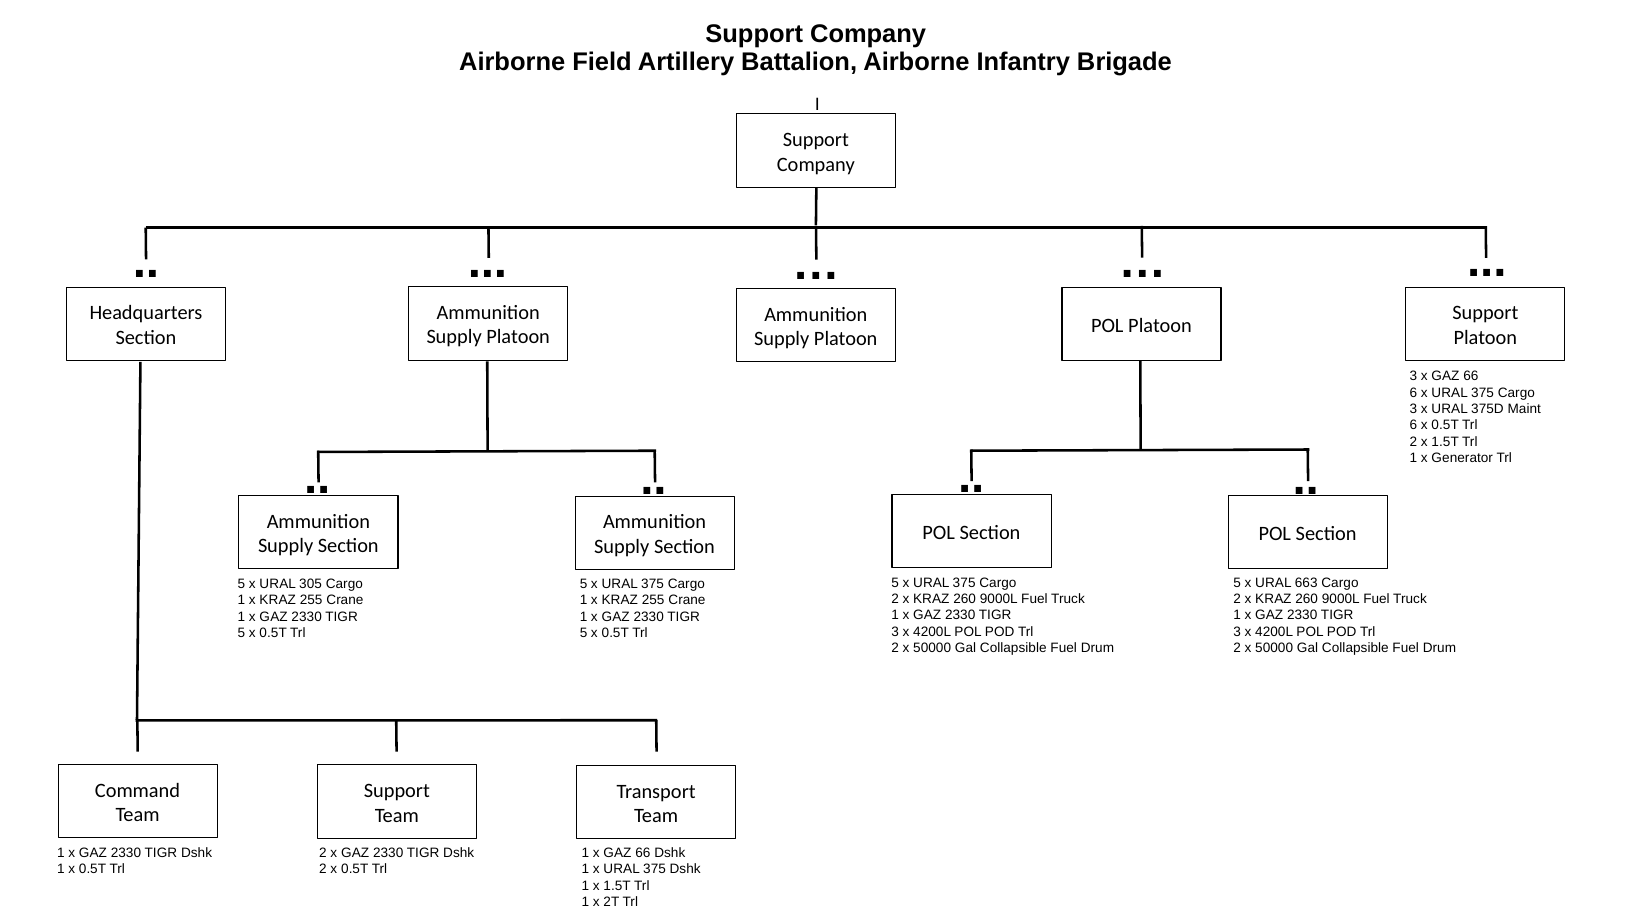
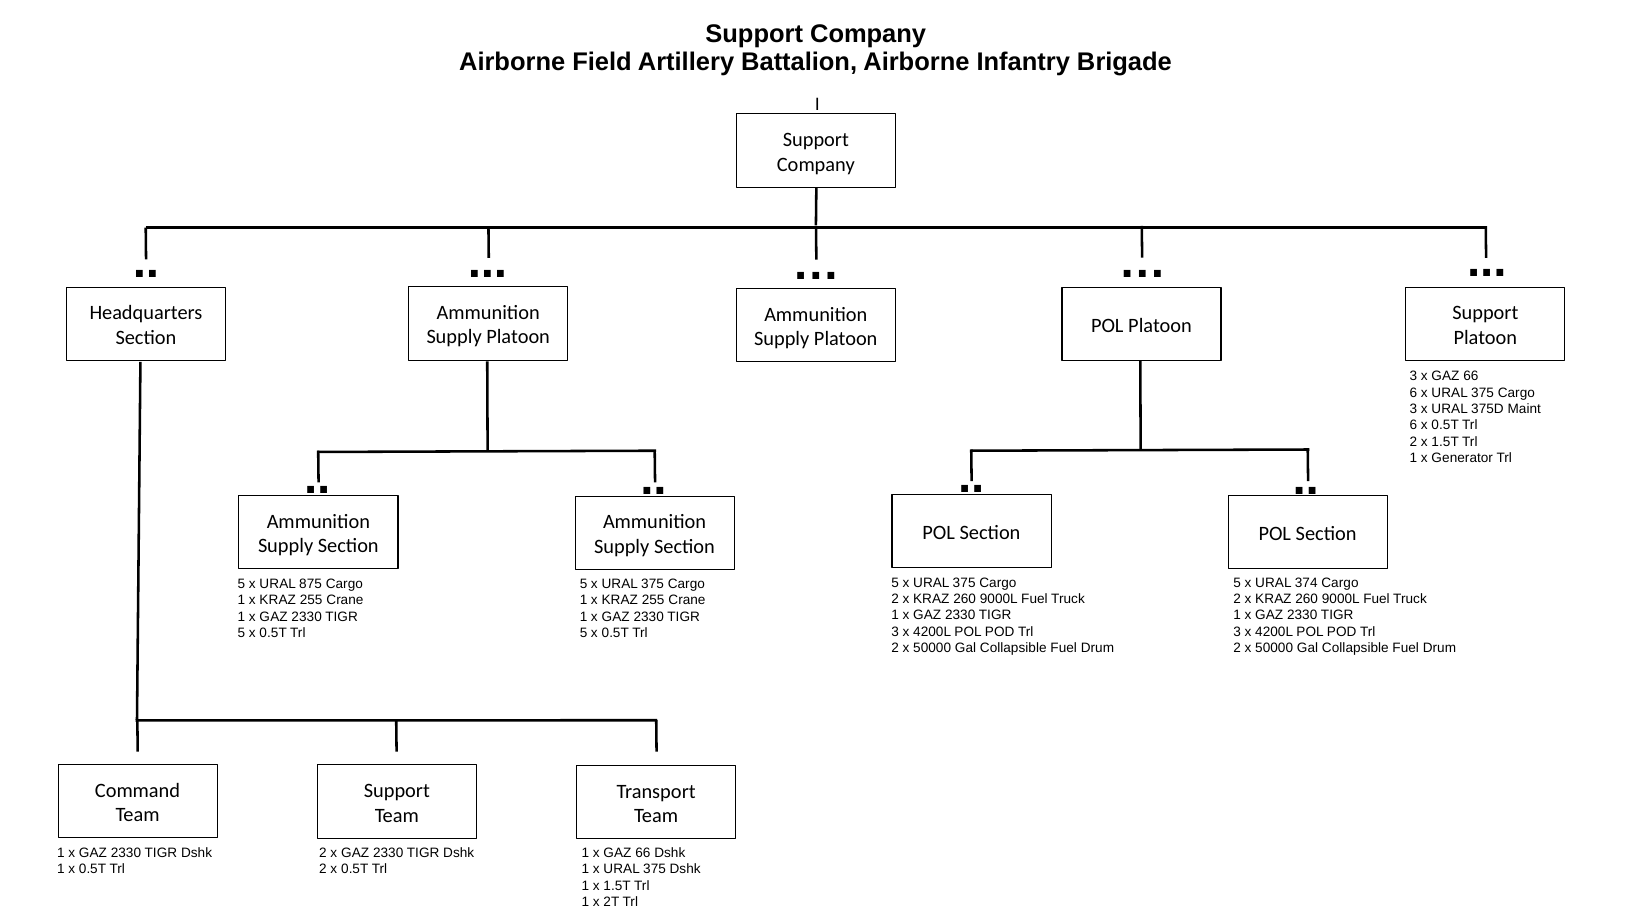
663: 663 -> 374
305: 305 -> 875
